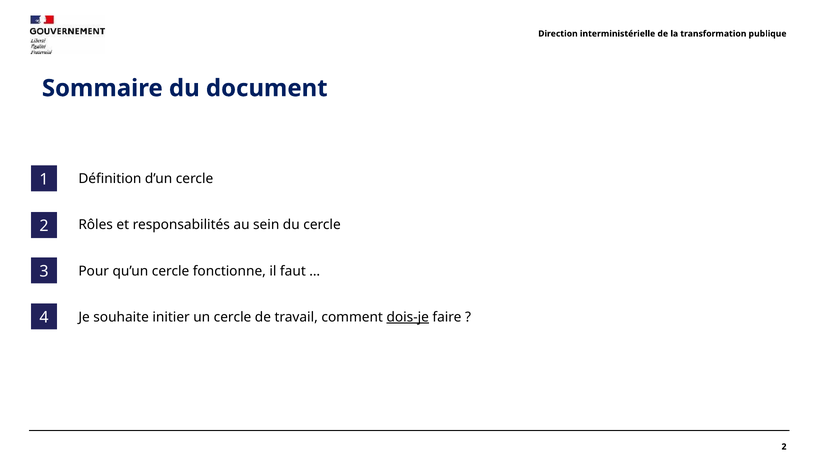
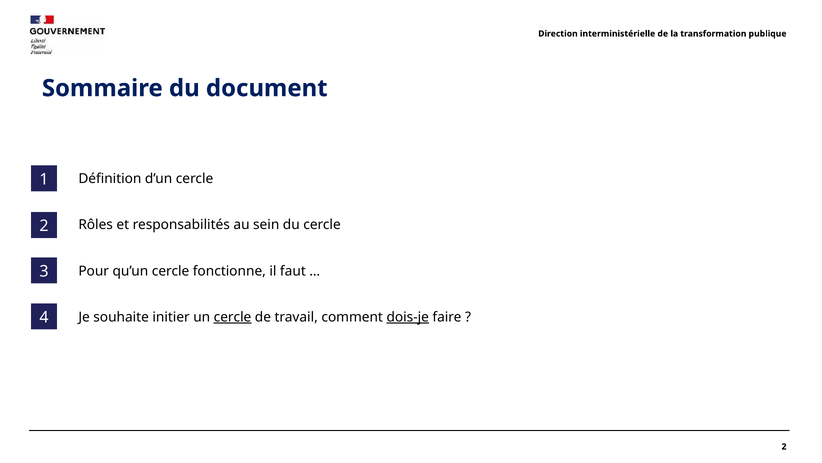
cercle at (233, 317) underline: none -> present
